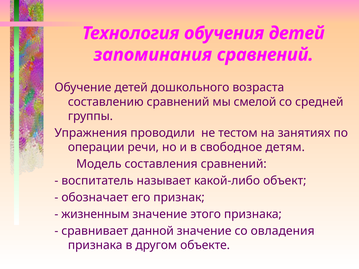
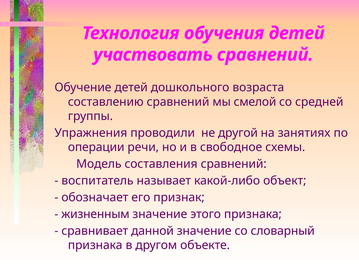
запоминания: запоминания -> участвовать
тестом: тестом -> другой
детям: детям -> схемы
овладения: овладения -> словарный
